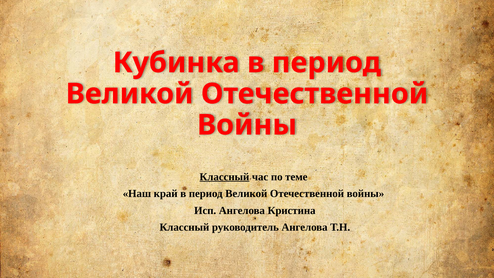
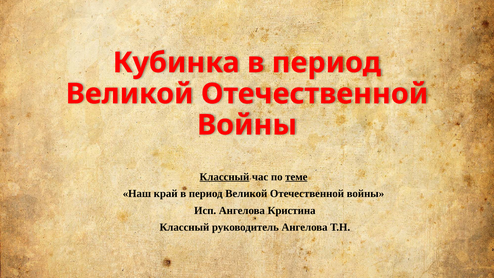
теме underline: none -> present
